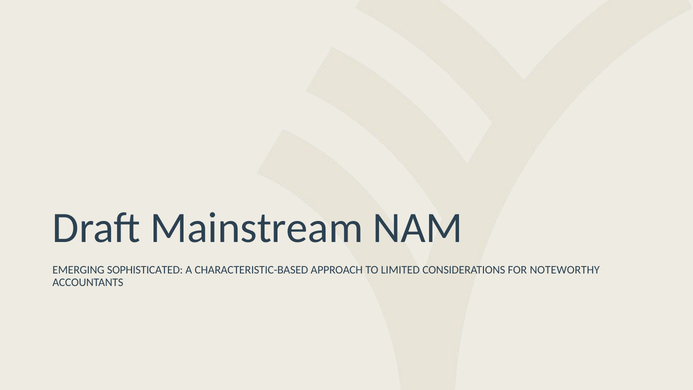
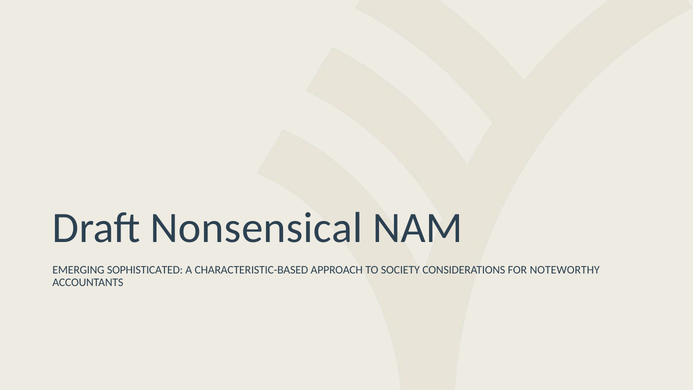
Mainstream: Mainstream -> Nonsensical
LIMITED: LIMITED -> SOCIETY
